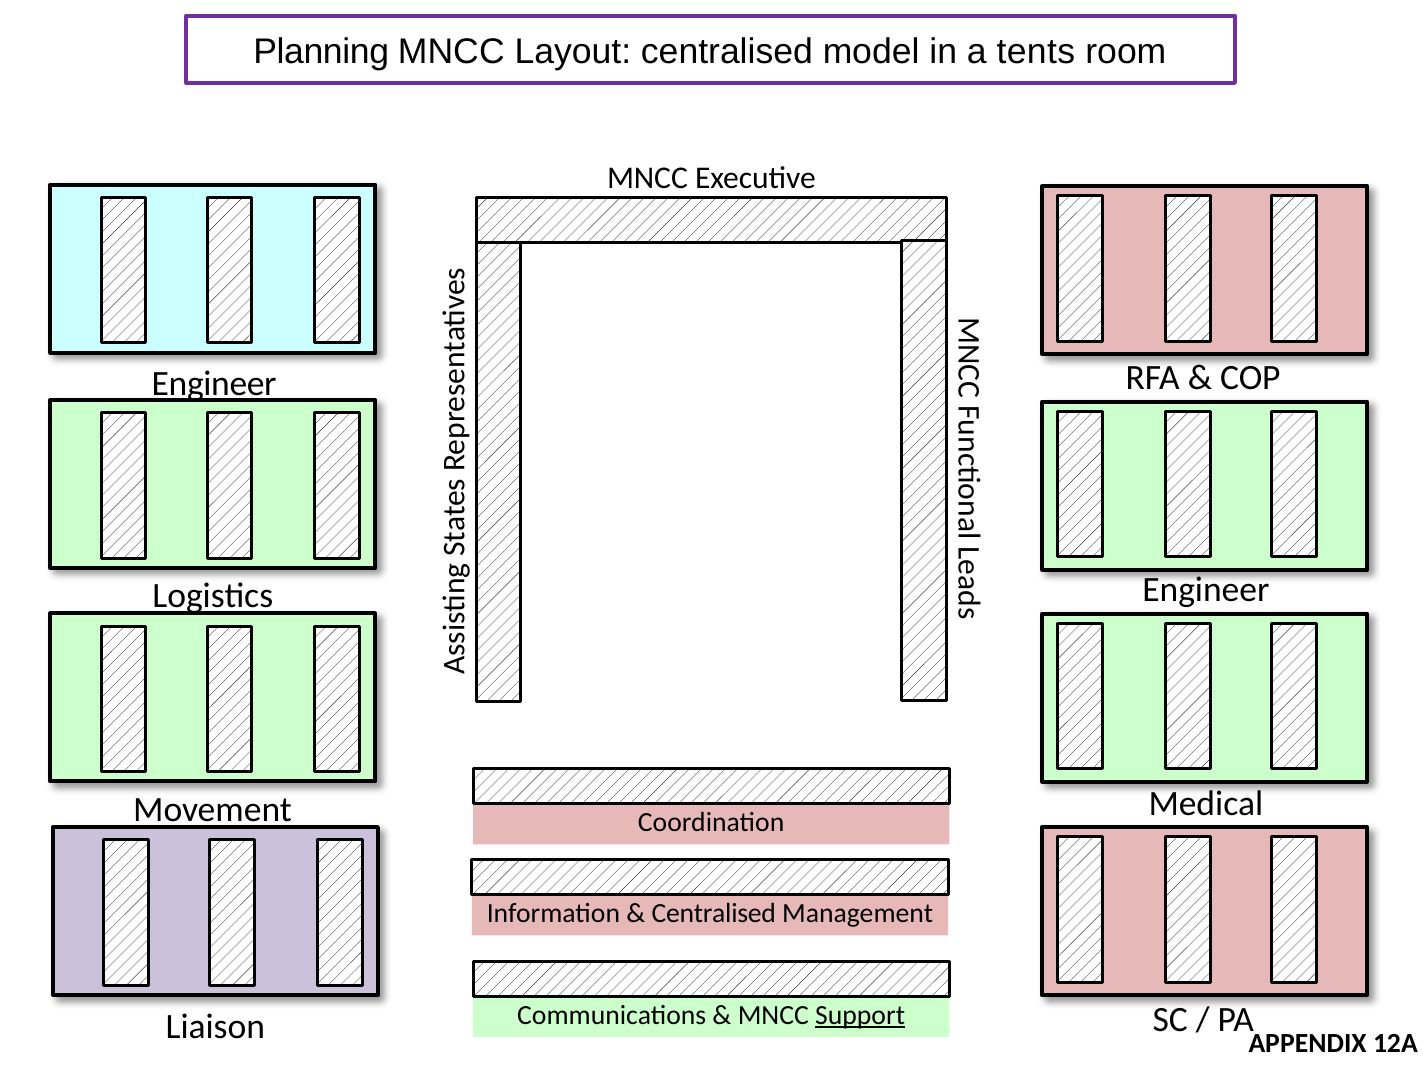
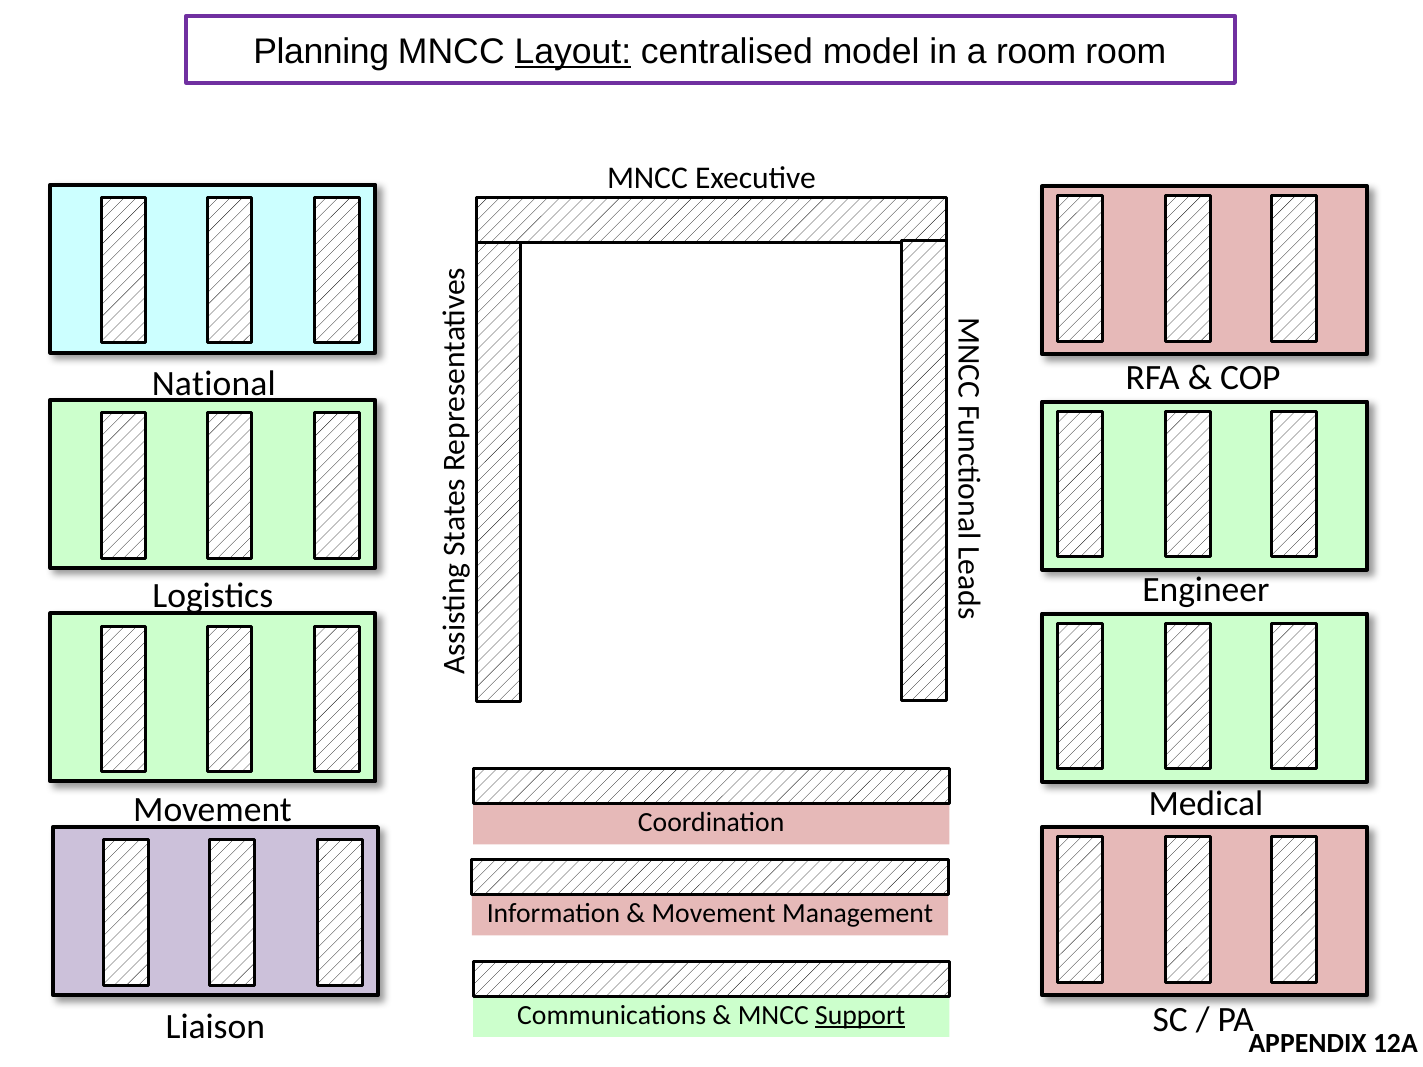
Layout underline: none -> present
a tents: tents -> room
Engineer at (214, 384): Engineer -> National
Centralised at (714, 914): Centralised -> Movement
